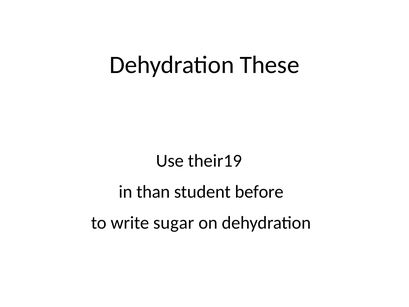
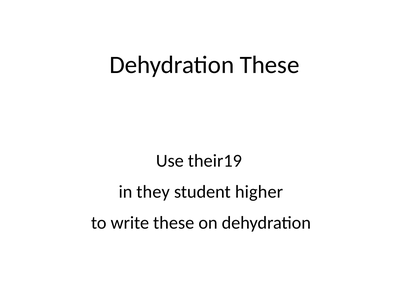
than: than -> they
before: before -> higher
write sugar: sugar -> these
